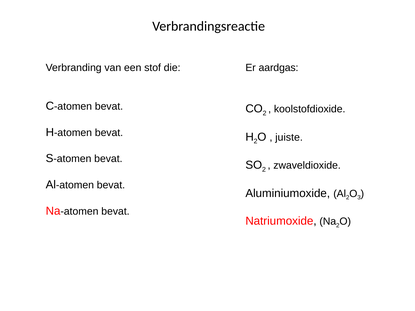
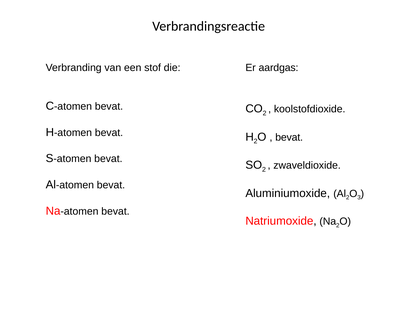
juiste at (289, 137): juiste -> bevat
